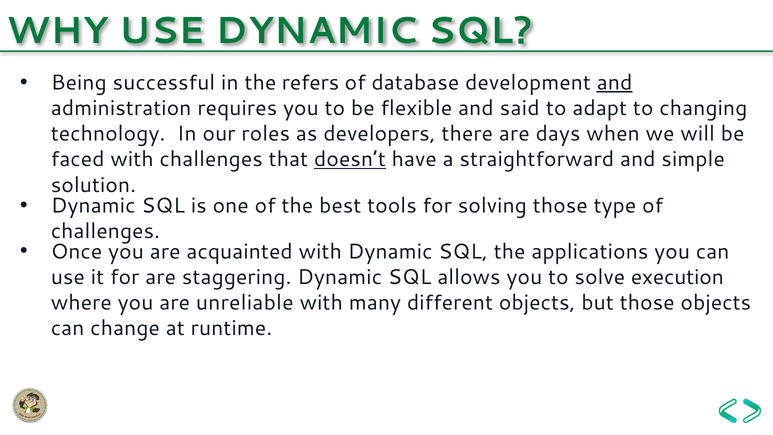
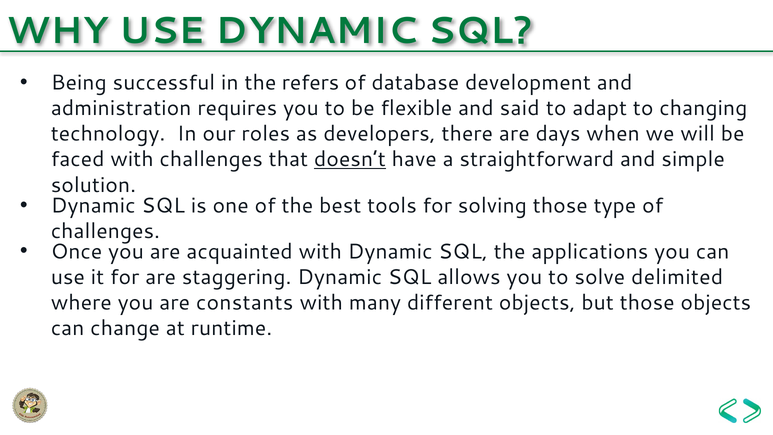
and at (615, 83) underline: present -> none
execution: execution -> delimited
unreliable: unreliable -> constants
